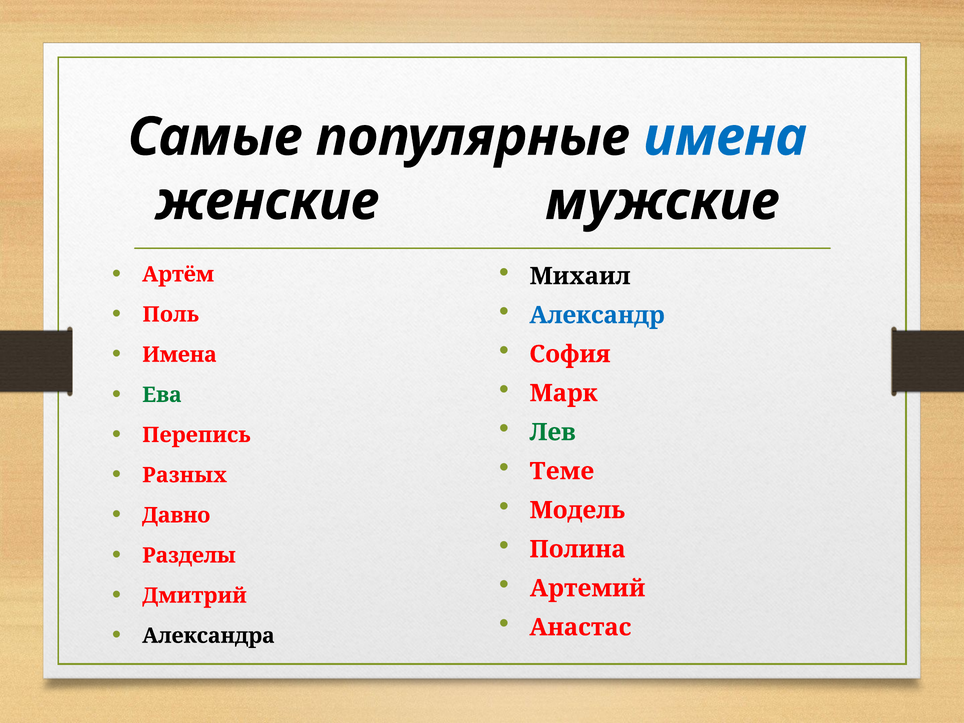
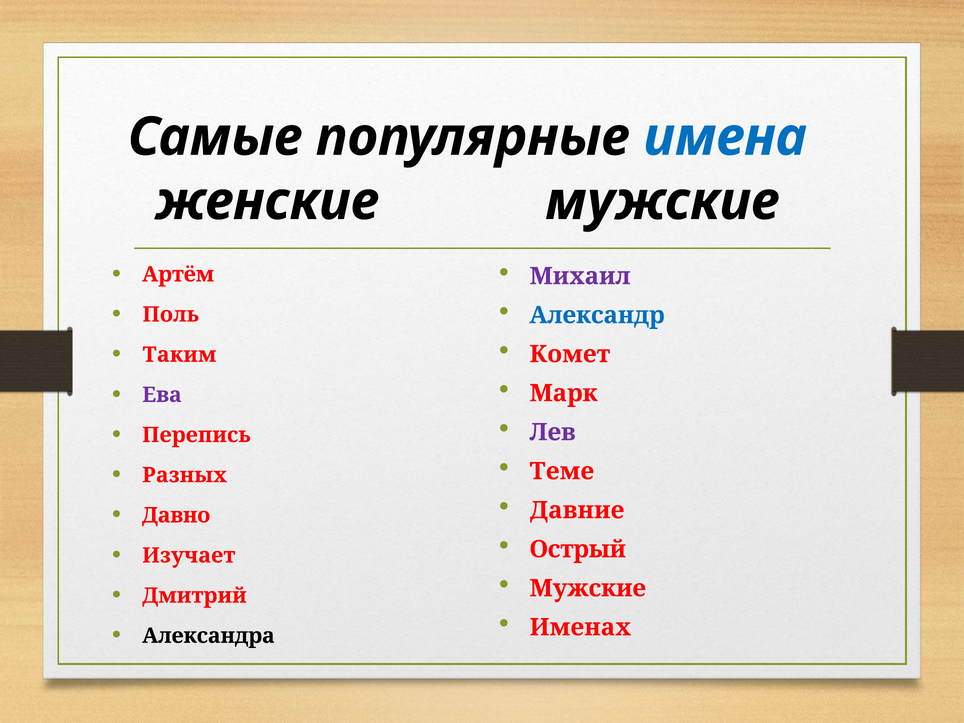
Михаил colour: black -> purple
София: София -> Комет
Имена at (180, 355): Имена -> Таким
Ева colour: green -> purple
Лев colour: green -> purple
Модель: Модель -> Давние
Полина: Полина -> Острый
Разделы: Разделы -> Изучает
Артемий at (588, 588): Артемий -> Мужские
Анастас: Анастас -> Именах
